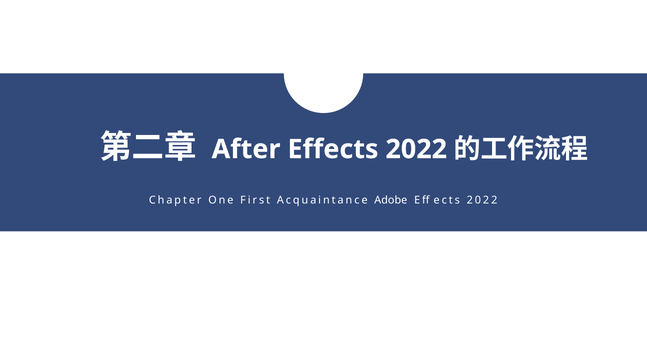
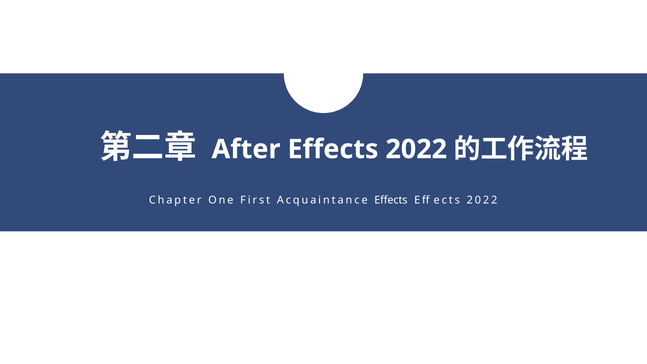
Acquaintance Adobe: Adobe -> Effects
